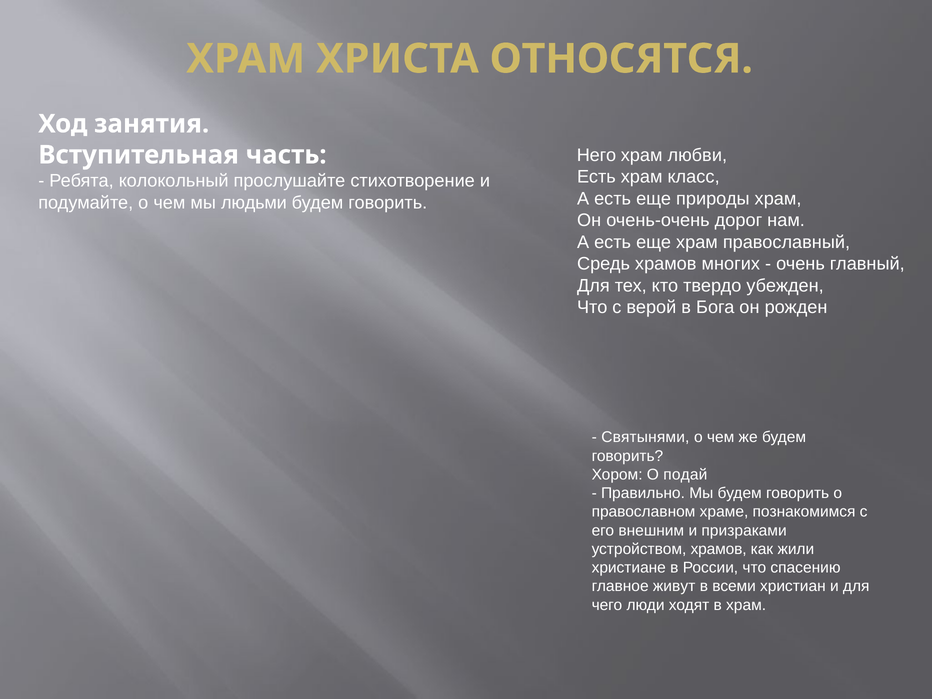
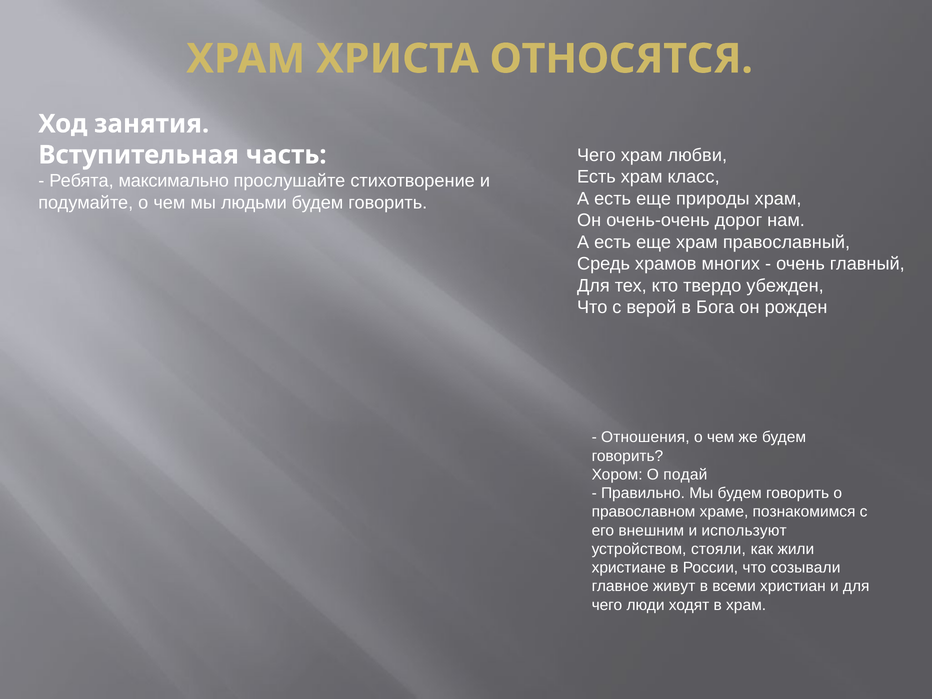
Него at (596, 155): Него -> Чего
колокольный: колокольный -> максимально
Святынями: Святынями -> Отношения
призраками: призраками -> используют
устройством храмов: храмов -> стояли
спасению: спасению -> созывали
